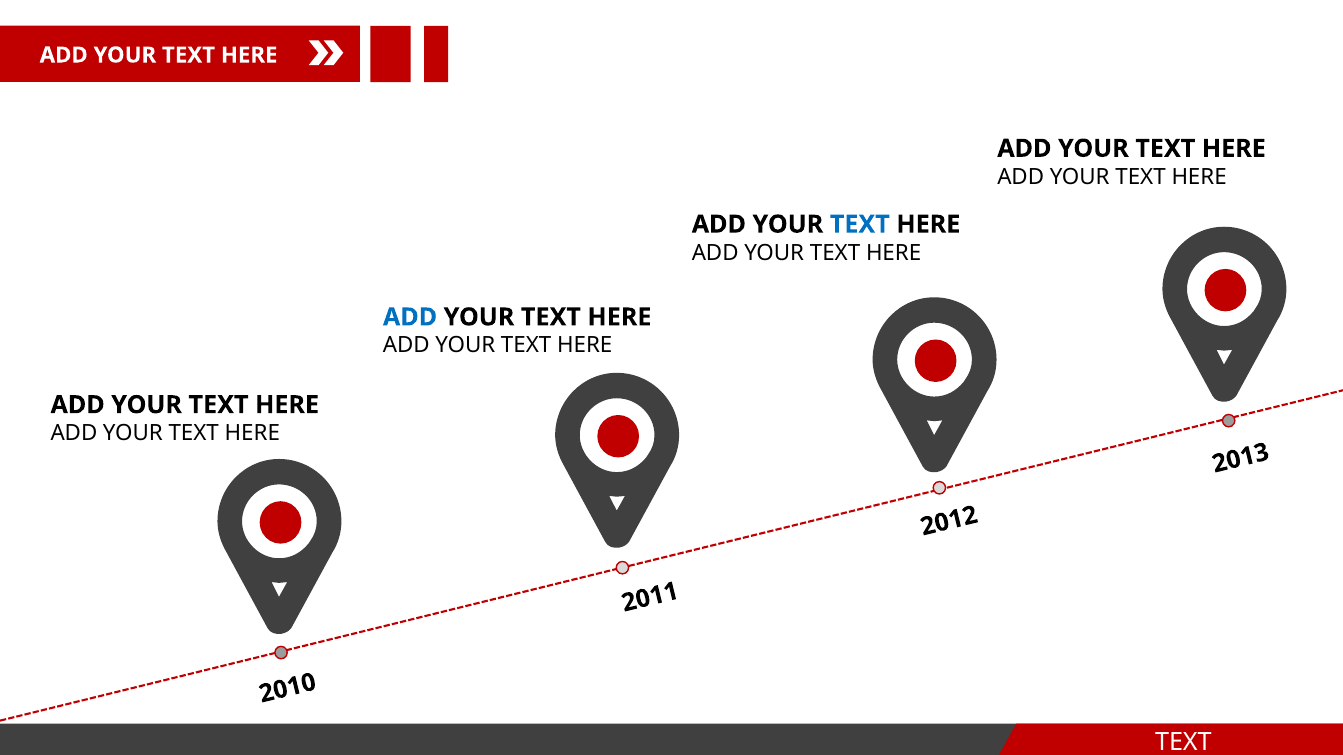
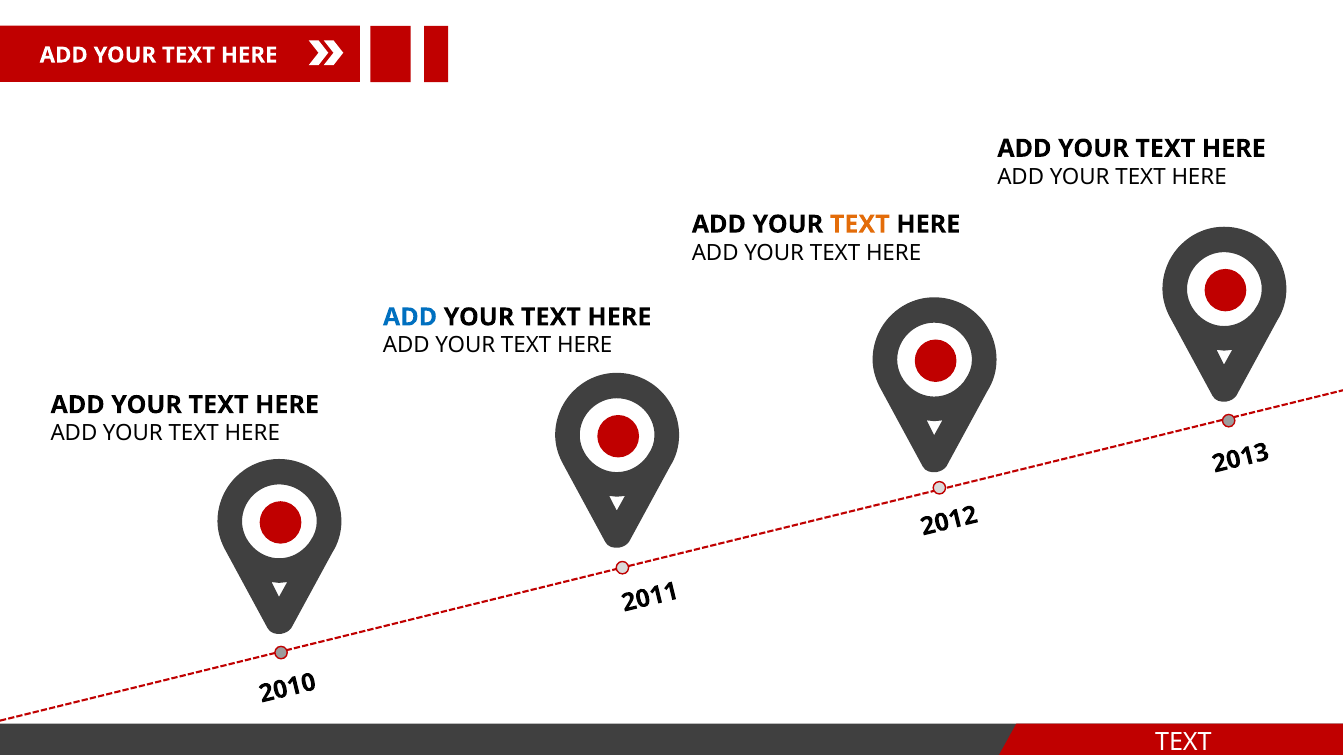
TEXT at (860, 224) colour: blue -> orange
